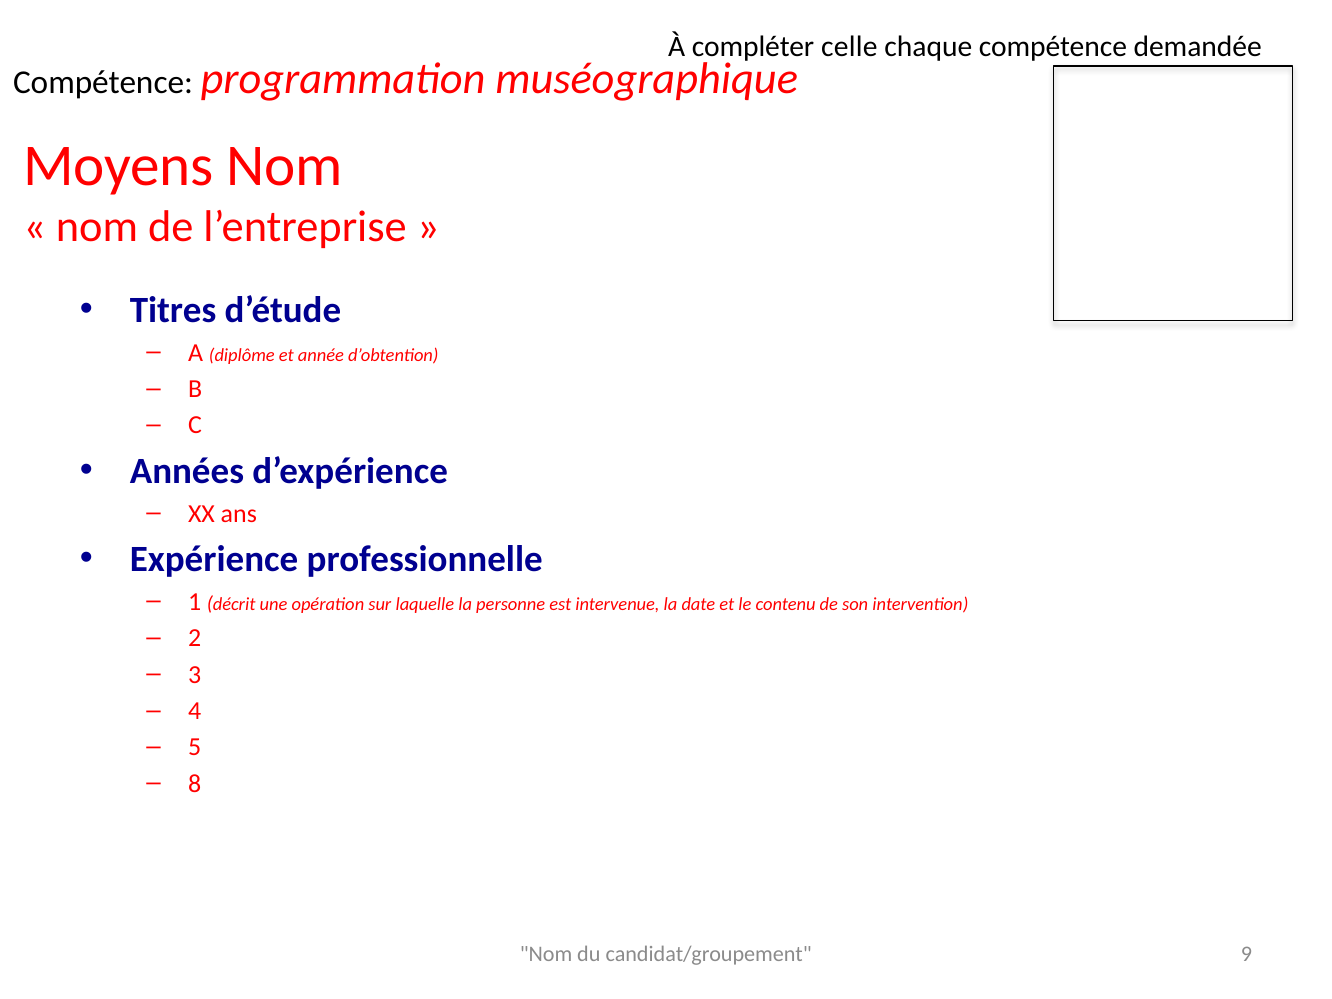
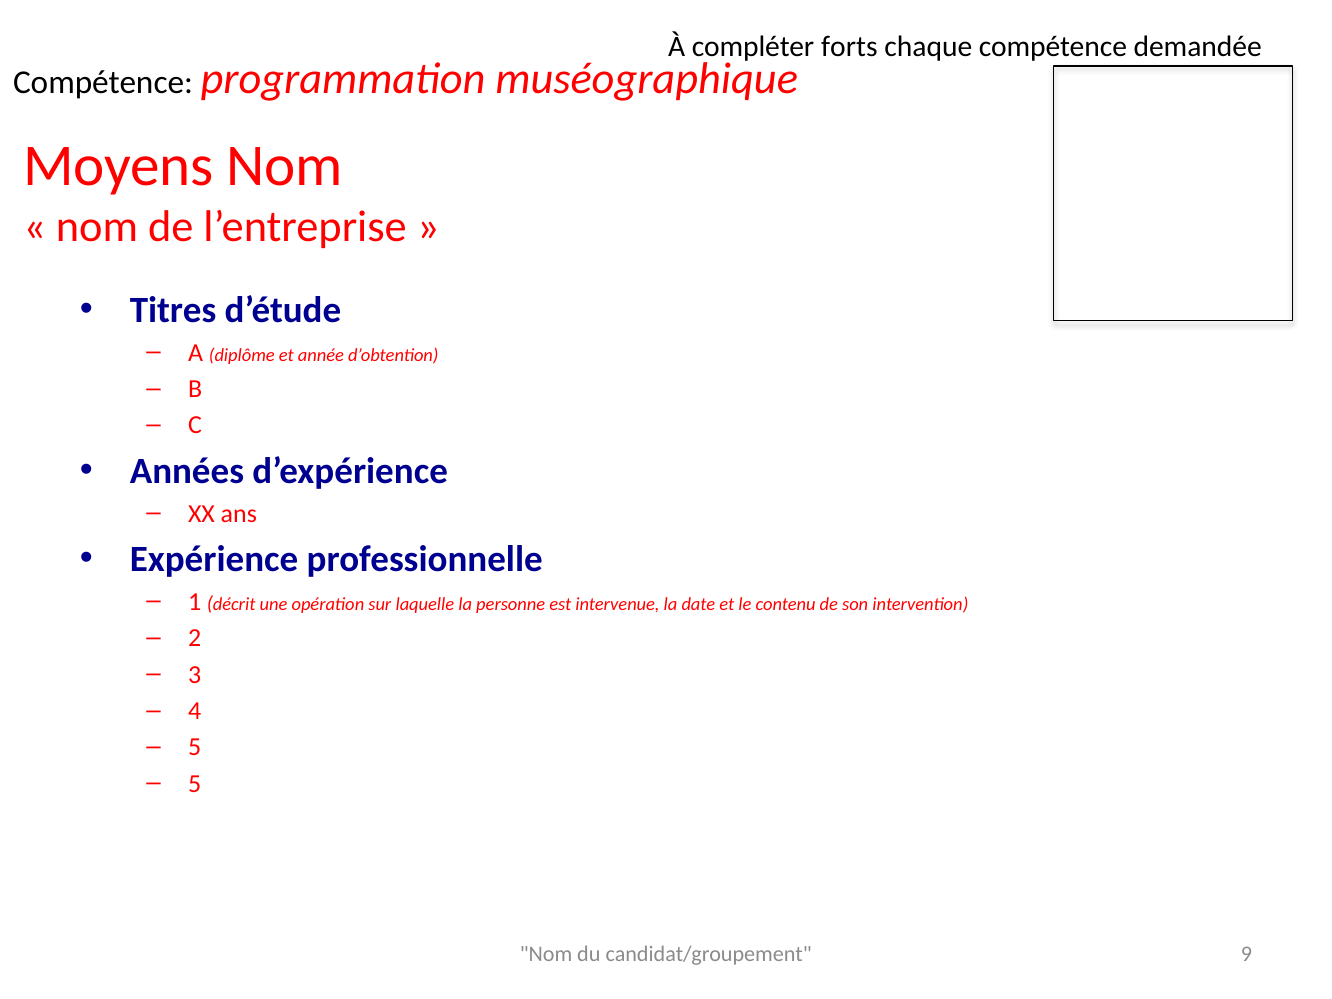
celle: celle -> forts
8 at (195, 784): 8 -> 5
